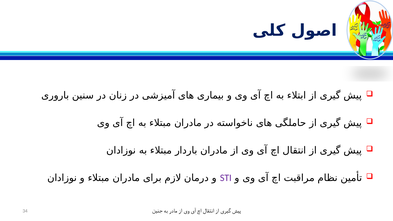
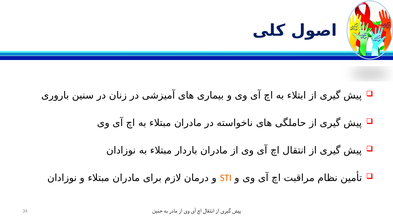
STI colour: purple -> orange
